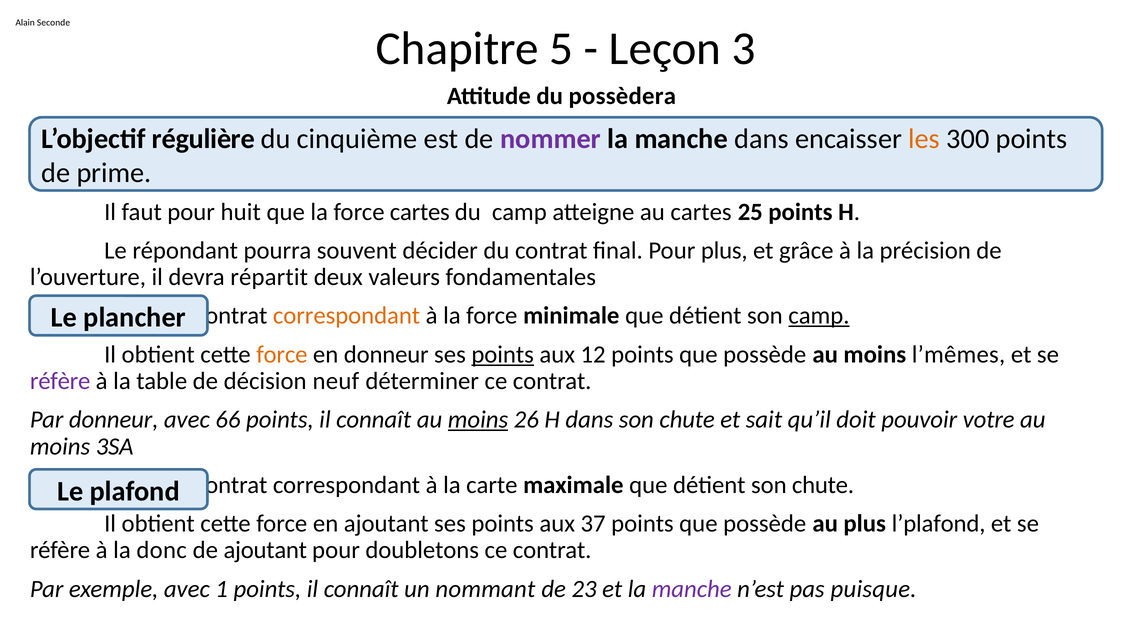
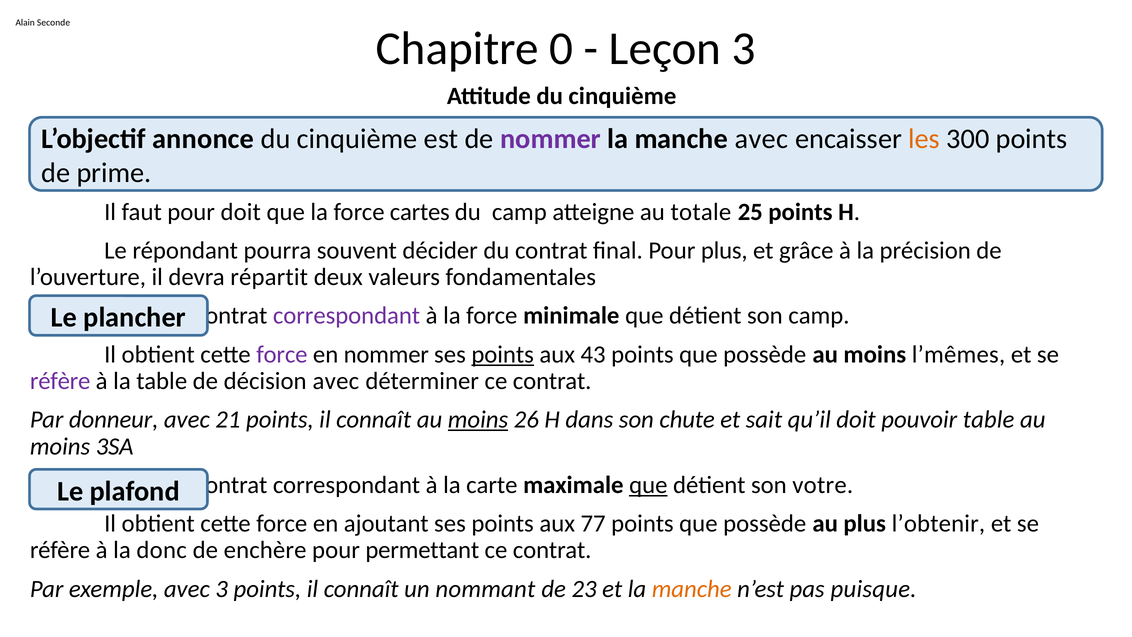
5: 5 -> 0
Attitude du possèdera: possèdera -> cinquième
régulière: régulière -> annonce
manche dans: dans -> avec
pour huit: huit -> doit
au cartes: cartes -> totale
correspondant at (347, 316) colour: orange -> purple
camp at (819, 316) underline: present -> none
force at (282, 354) colour: orange -> purple
en donneur: donneur -> nommer
12: 12 -> 43
décision neuf: neuf -> avec
66: 66 -> 21
pouvoir votre: votre -> table
que at (648, 485) underline: none -> present
détient son chute: chute -> votre
37: 37 -> 77
l’plafond: l’plafond -> l’obtenir
de ajoutant: ajoutant -> enchère
doubletons: doubletons -> permettant
avec 1: 1 -> 3
manche at (692, 589) colour: purple -> orange
